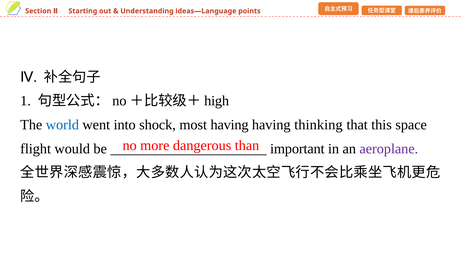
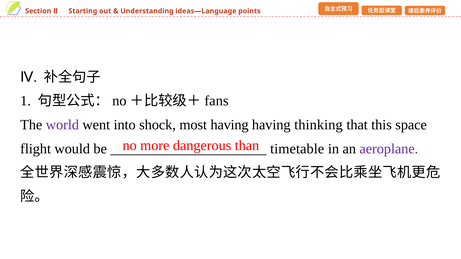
high: high -> fans
world colour: blue -> purple
important: important -> timetable
